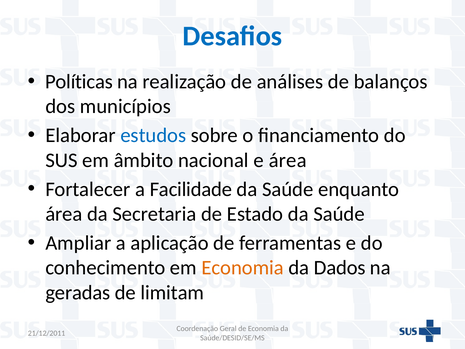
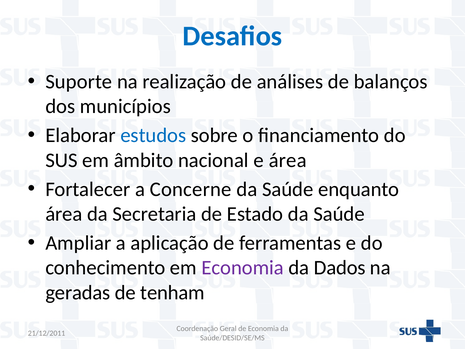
Políticas: Políticas -> Suporte
Facilidade: Facilidade -> Concerne
Economia at (243, 268) colour: orange -> purple
limitam: limitam -> tenham
